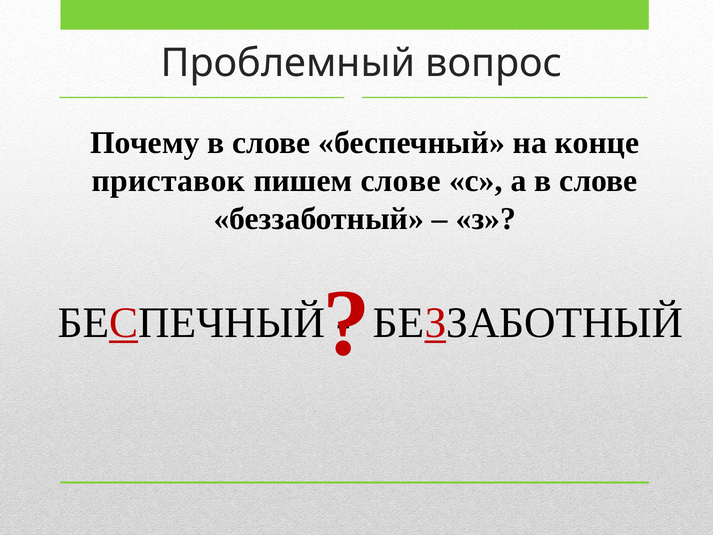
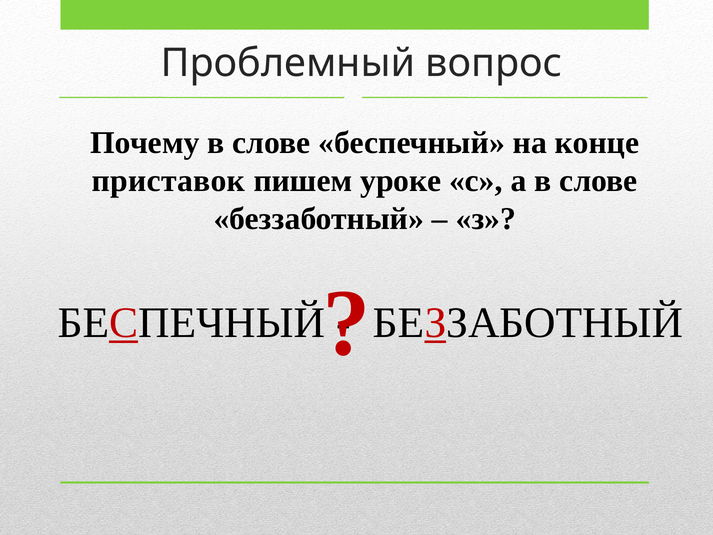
пишем слове: слове -> уроке
